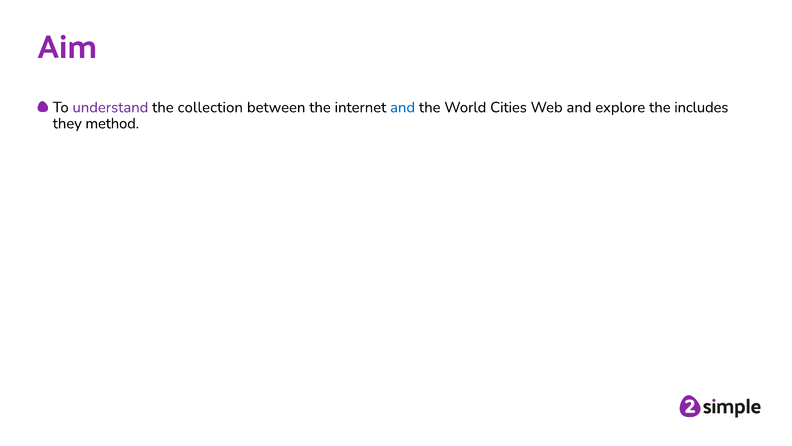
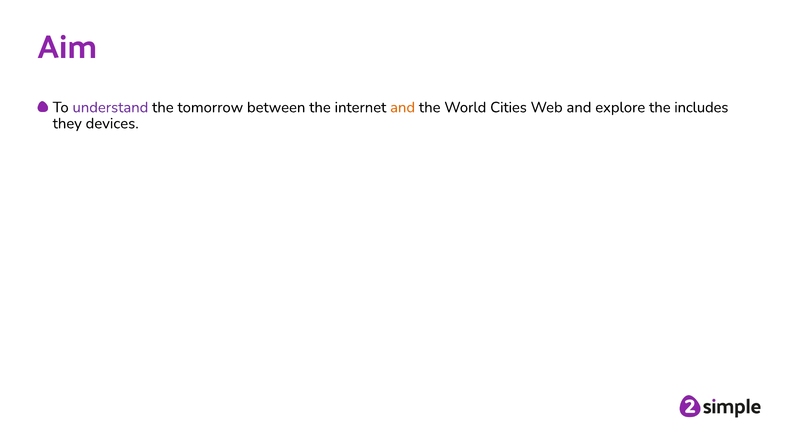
collection: collection -> tomorrow
and at (403, 107) colour: blue -> orange
method: method -> devices
